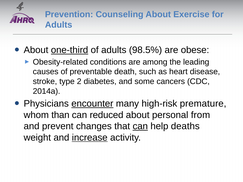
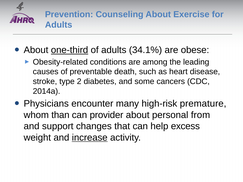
98.5%: 98.5% -> 34.1%
encounter underline: present -> none
reduced: reduced -> provider
prevent: prevent -> support
can at (140, 126) underline: present -> none
deaths: deaths -> excess
